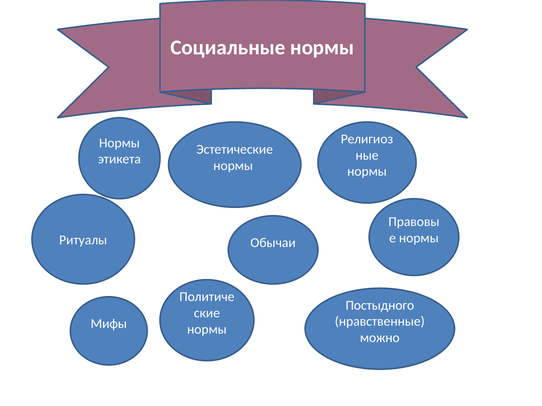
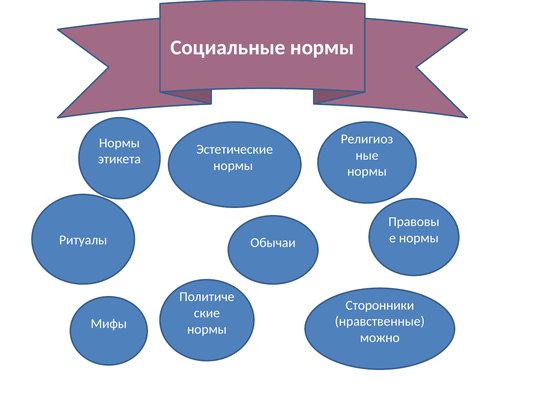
Постыдного: Постыдного -> Сторонники
